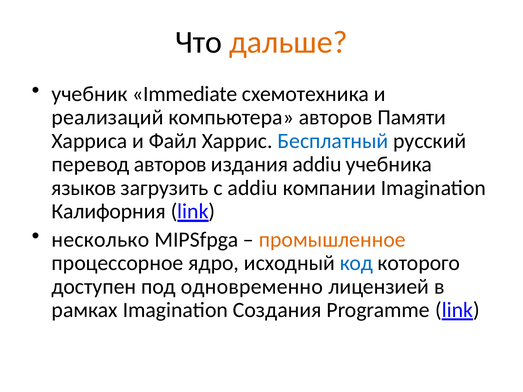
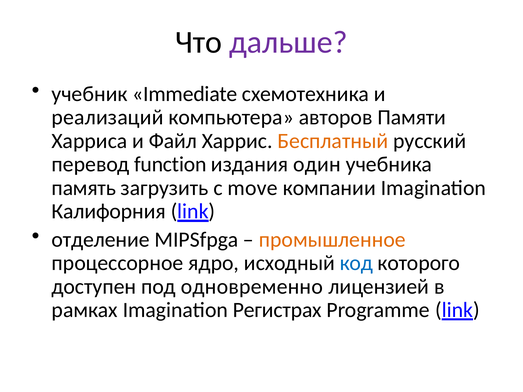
дальше colour: orange -> purple
Бесплатный colour: blue -> orange
перевод авторов: авторов -> function
издания addiu: addiu -> один
языков: языков -> память
с addiu: addiu -> move
несколько: несколько -> отделение
Создания: Создания -> Регистрах
